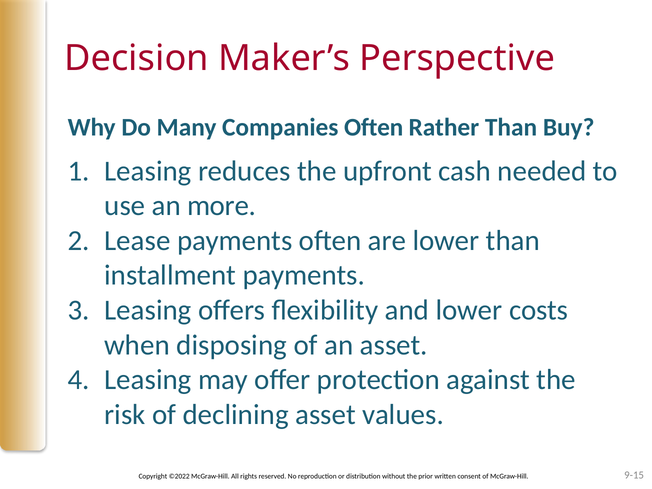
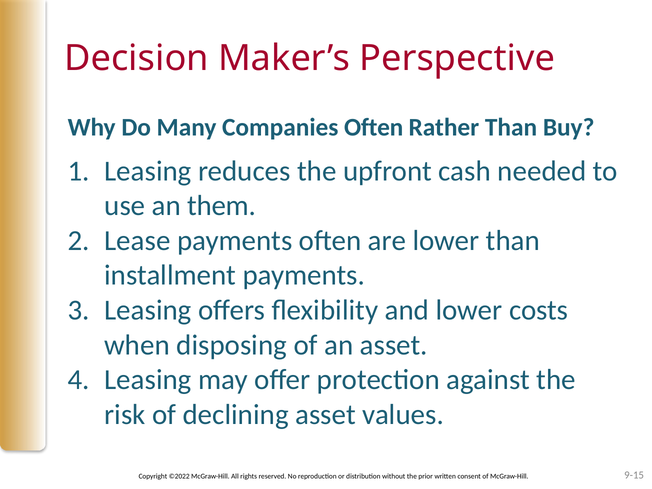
more: more -> them
